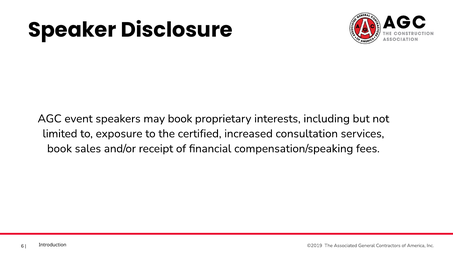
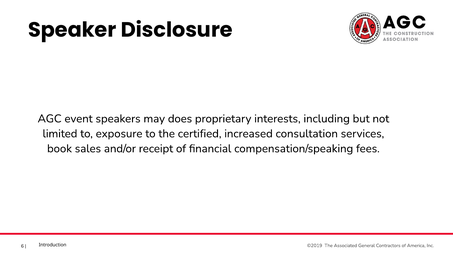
may book: book -> does
